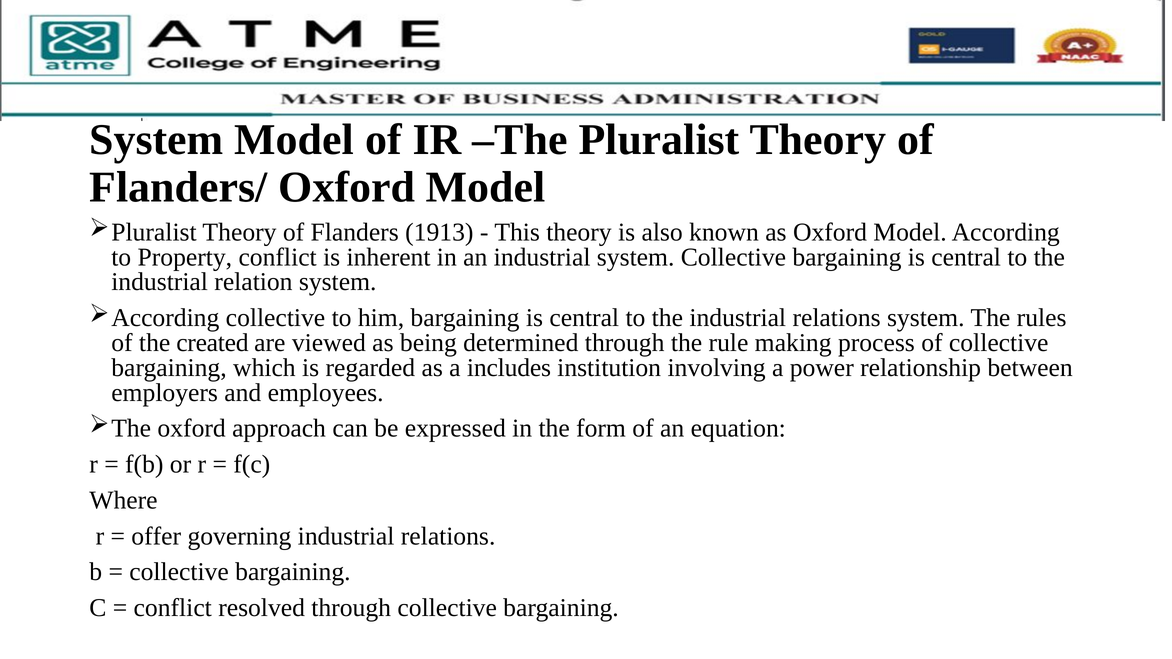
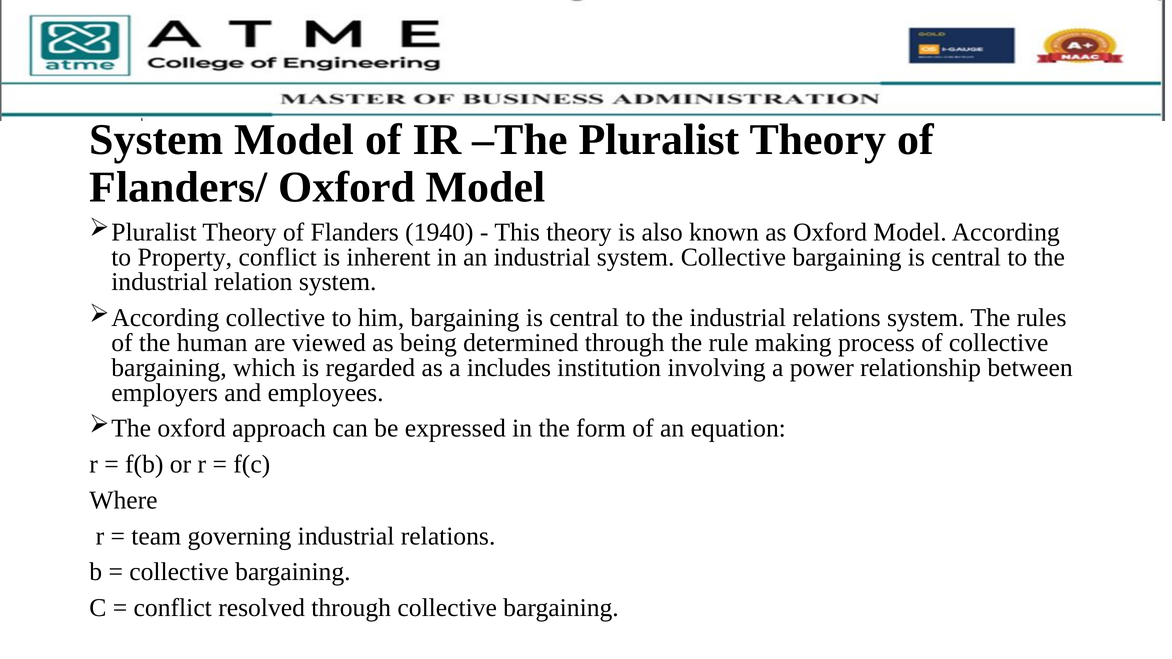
1913: 1913 -> 1940
created: created -> human
offer: offer -> team
